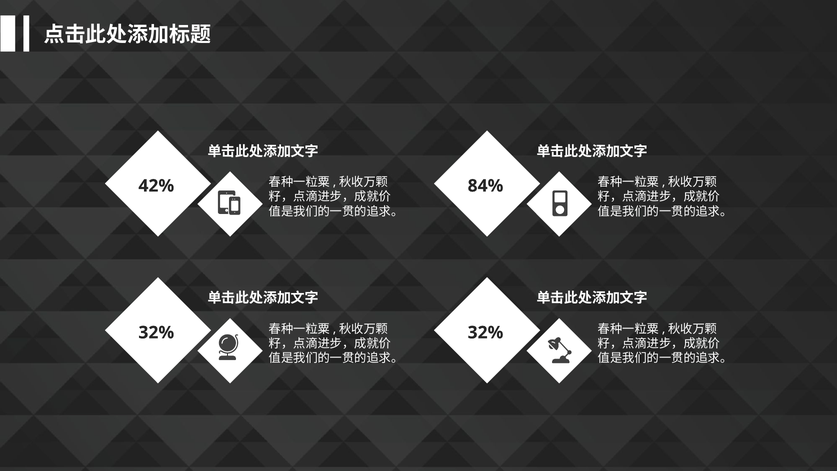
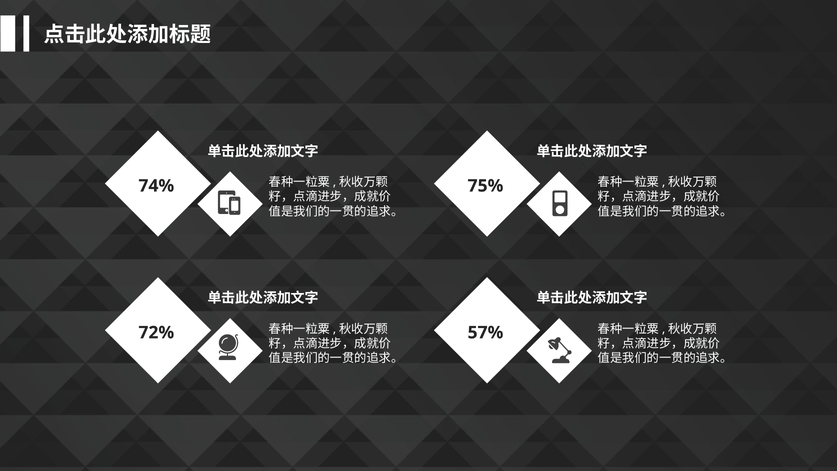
42%: 42% -> 74%
84%: 84% -> 75%
32% at (156, 332): 32% -> 72%
32% at (485, 332): 32% -> 57%
